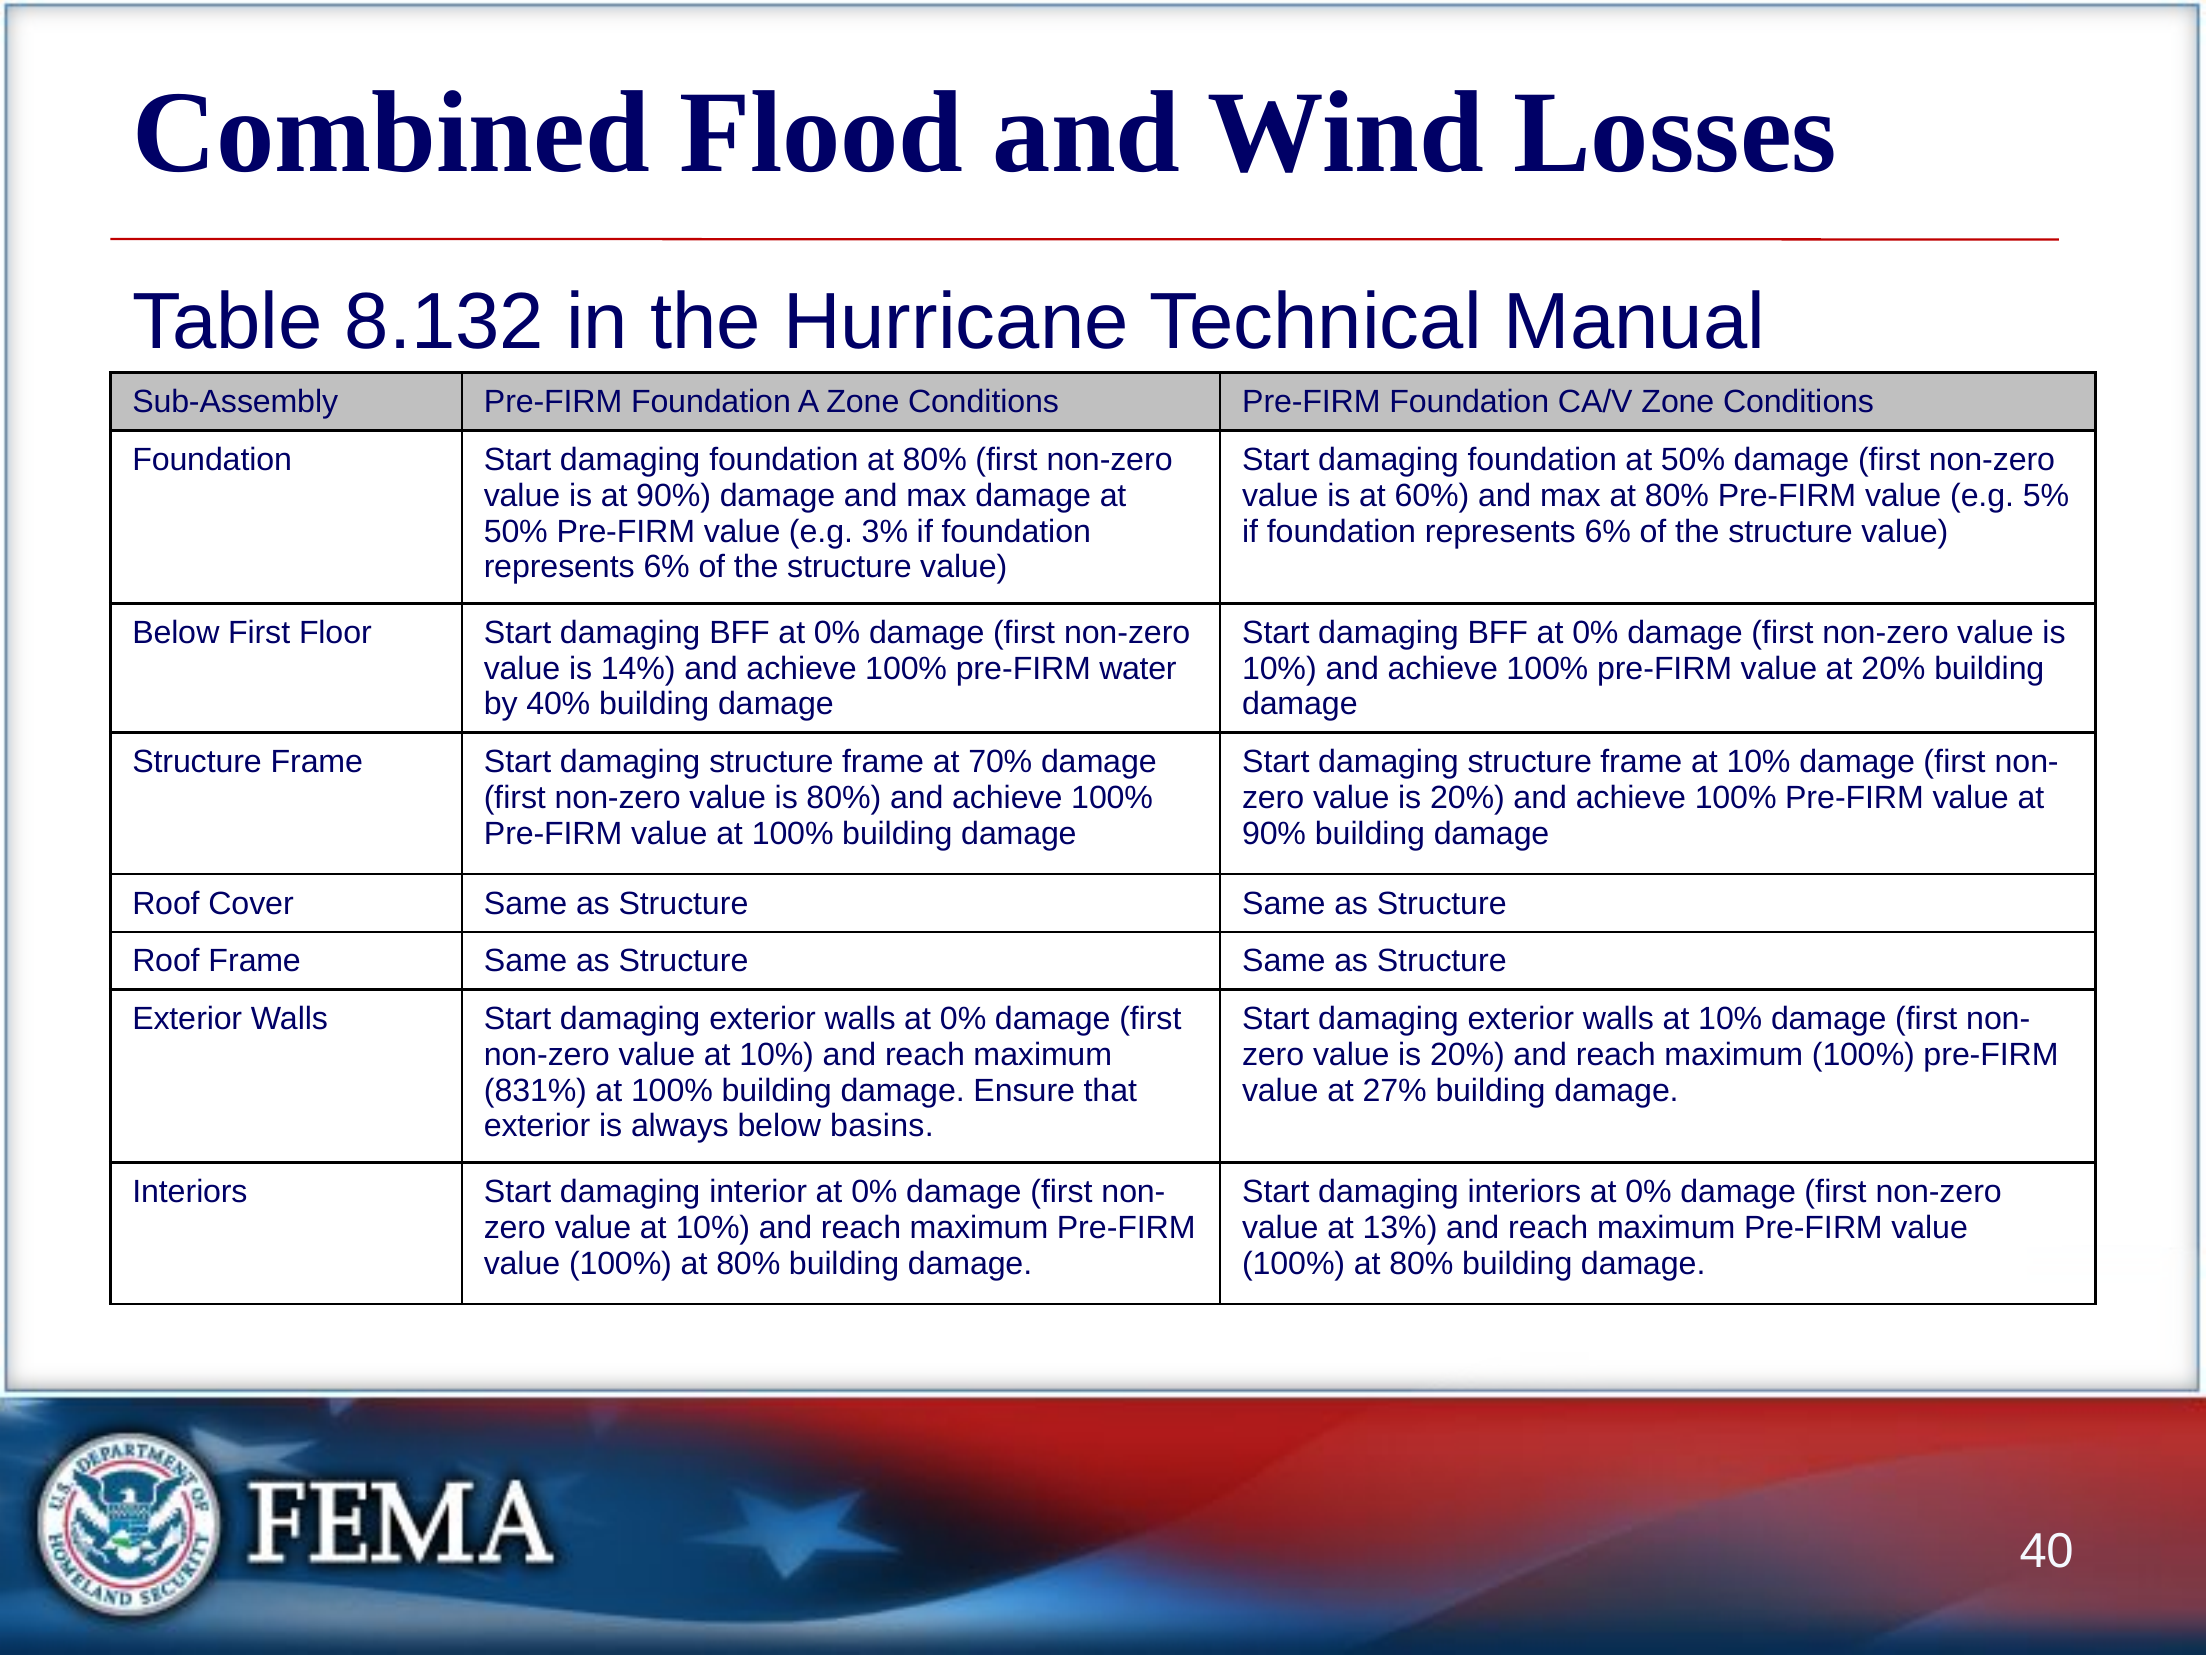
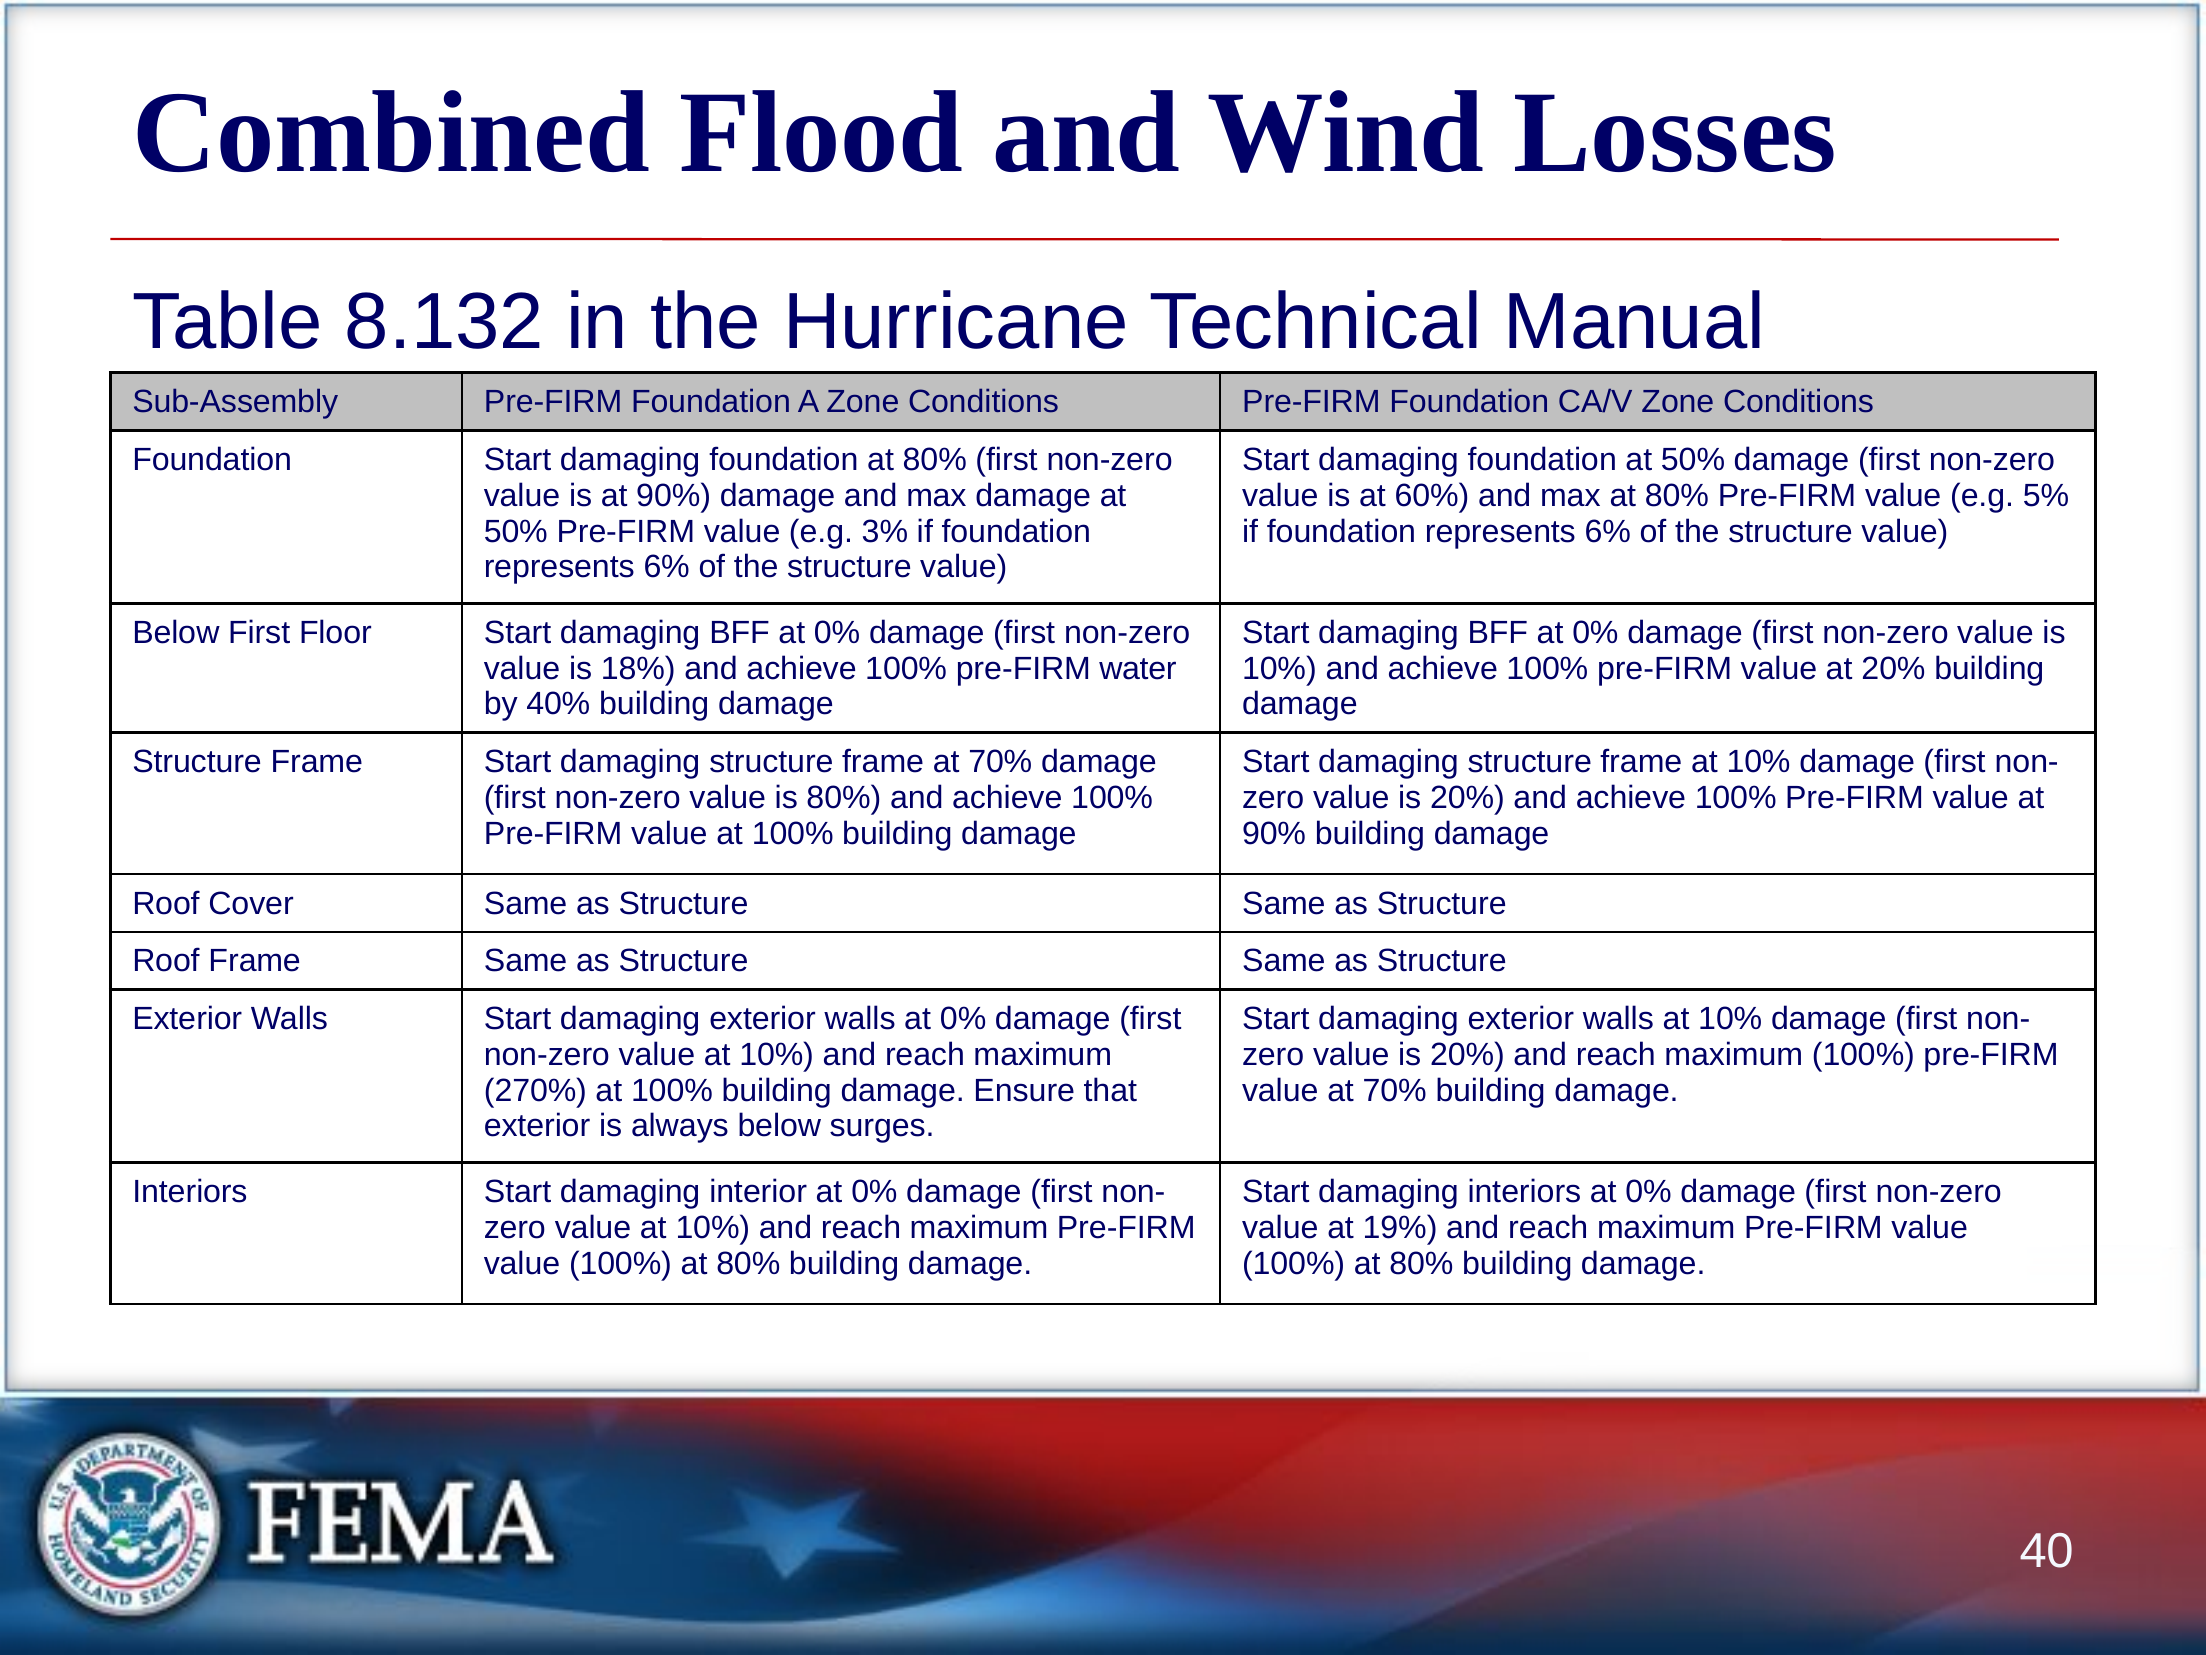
14%: 14% -> 18%
831%: 831% -> 270%
value at 27%: 27% -> 70%
basins: basins -> surges
13%: 13% -> 19%
